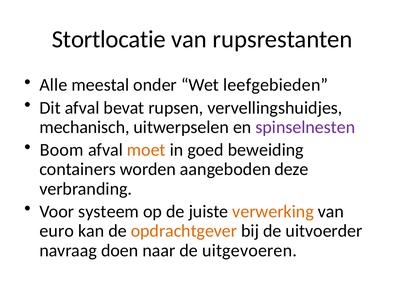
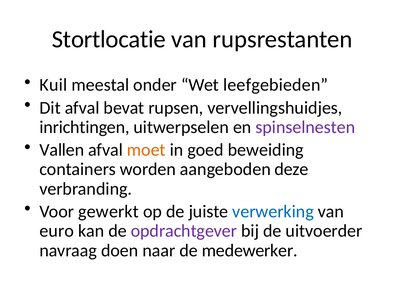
Alle: Alle -> Kuil
mechanisch: mechanisch -> inrichtingen
Boom: Boom -> Vallen
systeem: systeem -> gewerkt
verwerking colour: orange -> blue
opdrachtgever colour: orange -> purple
uitgevoeren: uitgevoeren -> medewerker
